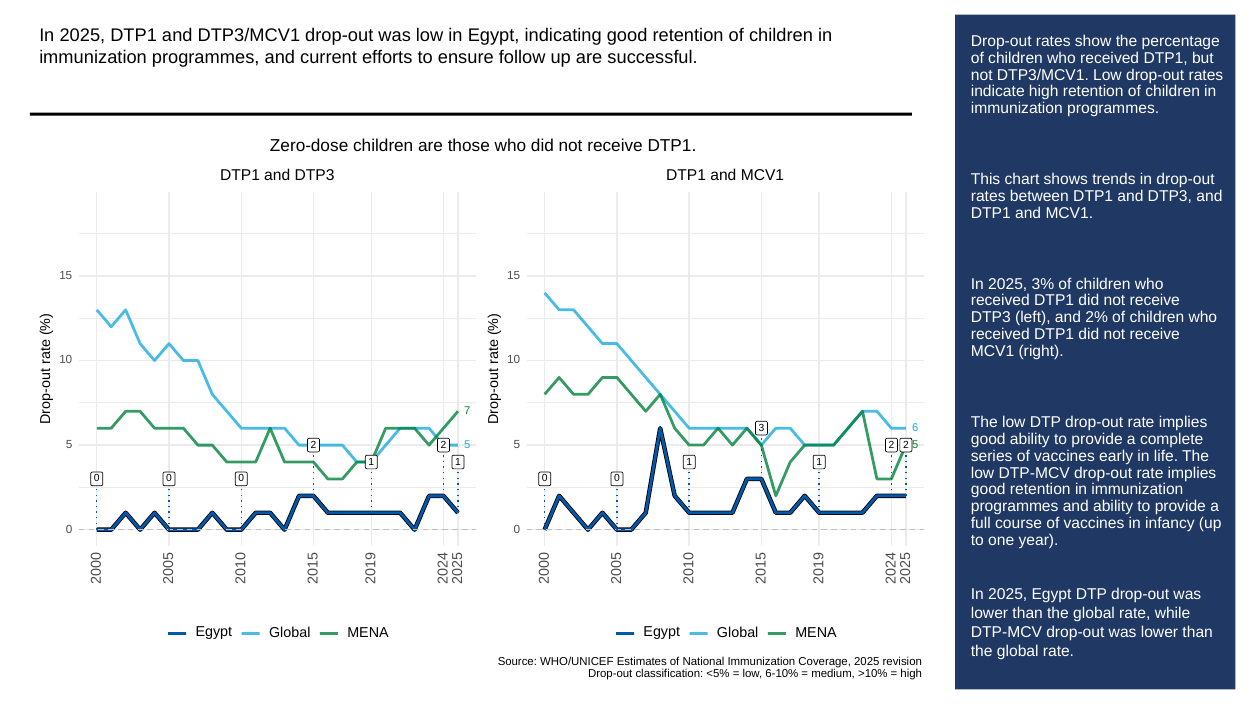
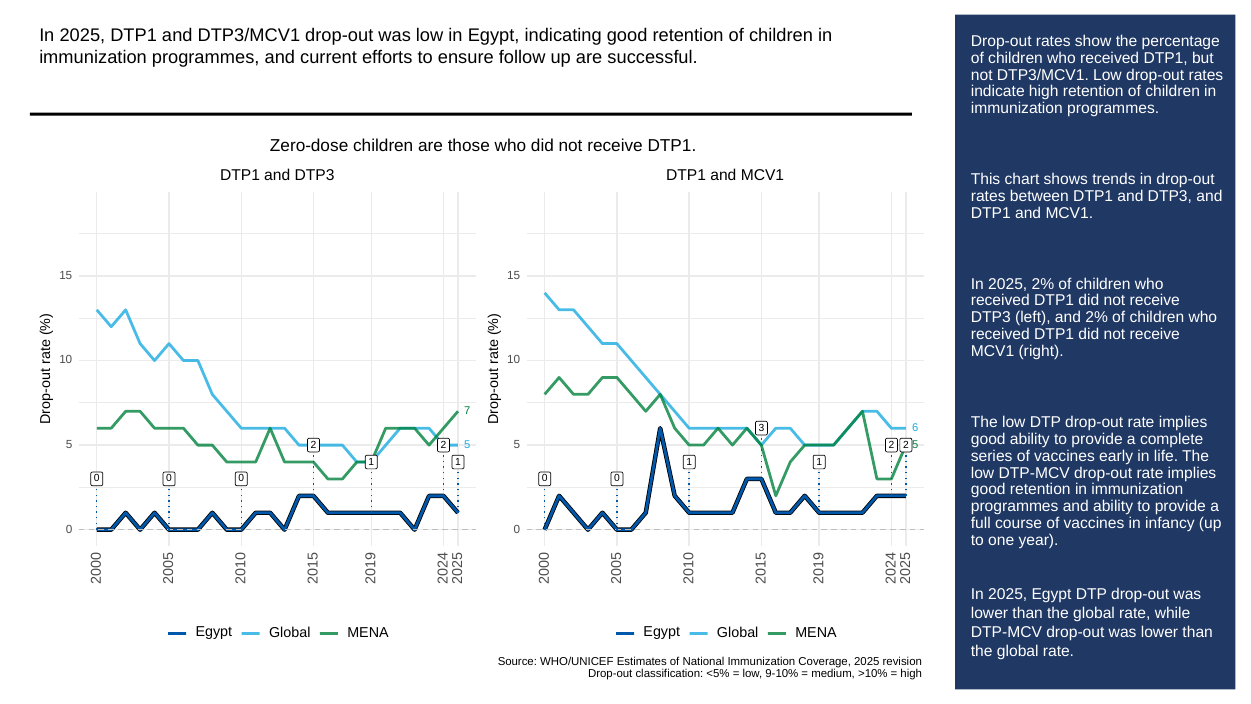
2025 3%: 3% -> 2%
6-10%: 6-10% -> 9-10%
